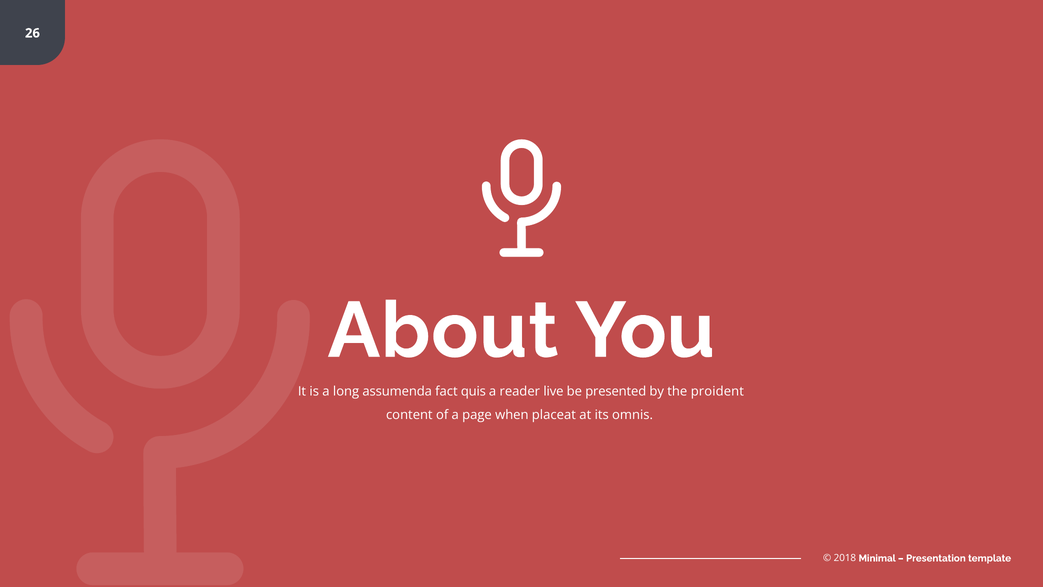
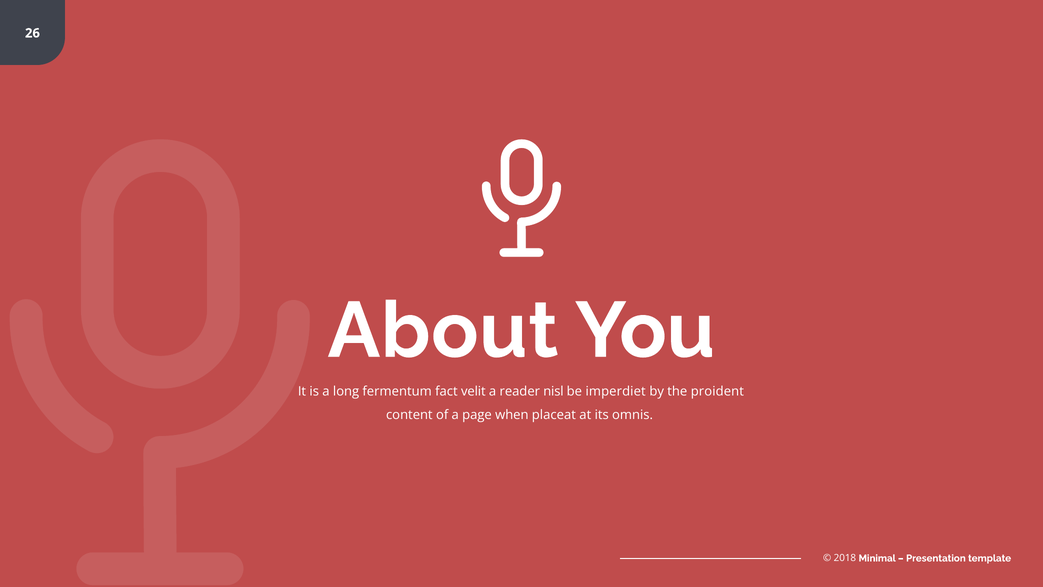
assumenda: assumenda -> fermentum
quis: quis -> velit
live: live -> nisl
presented: presented -> imperdiet
